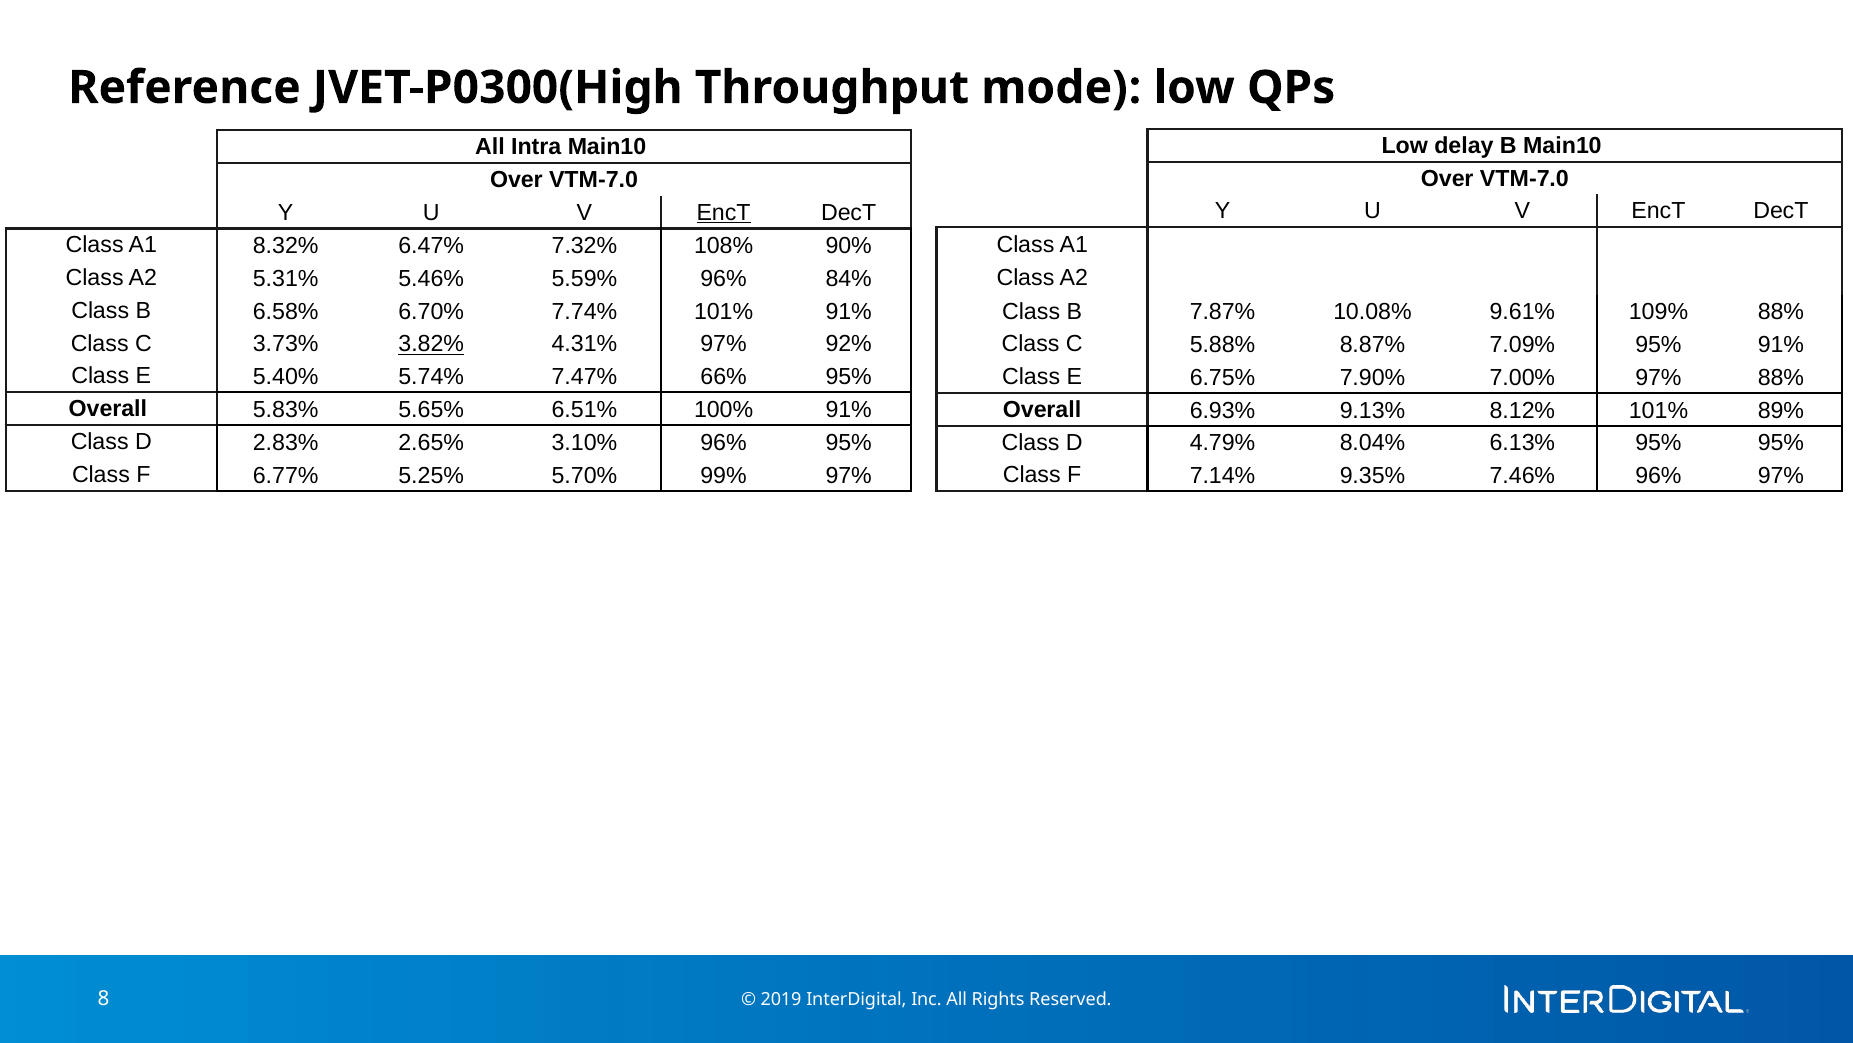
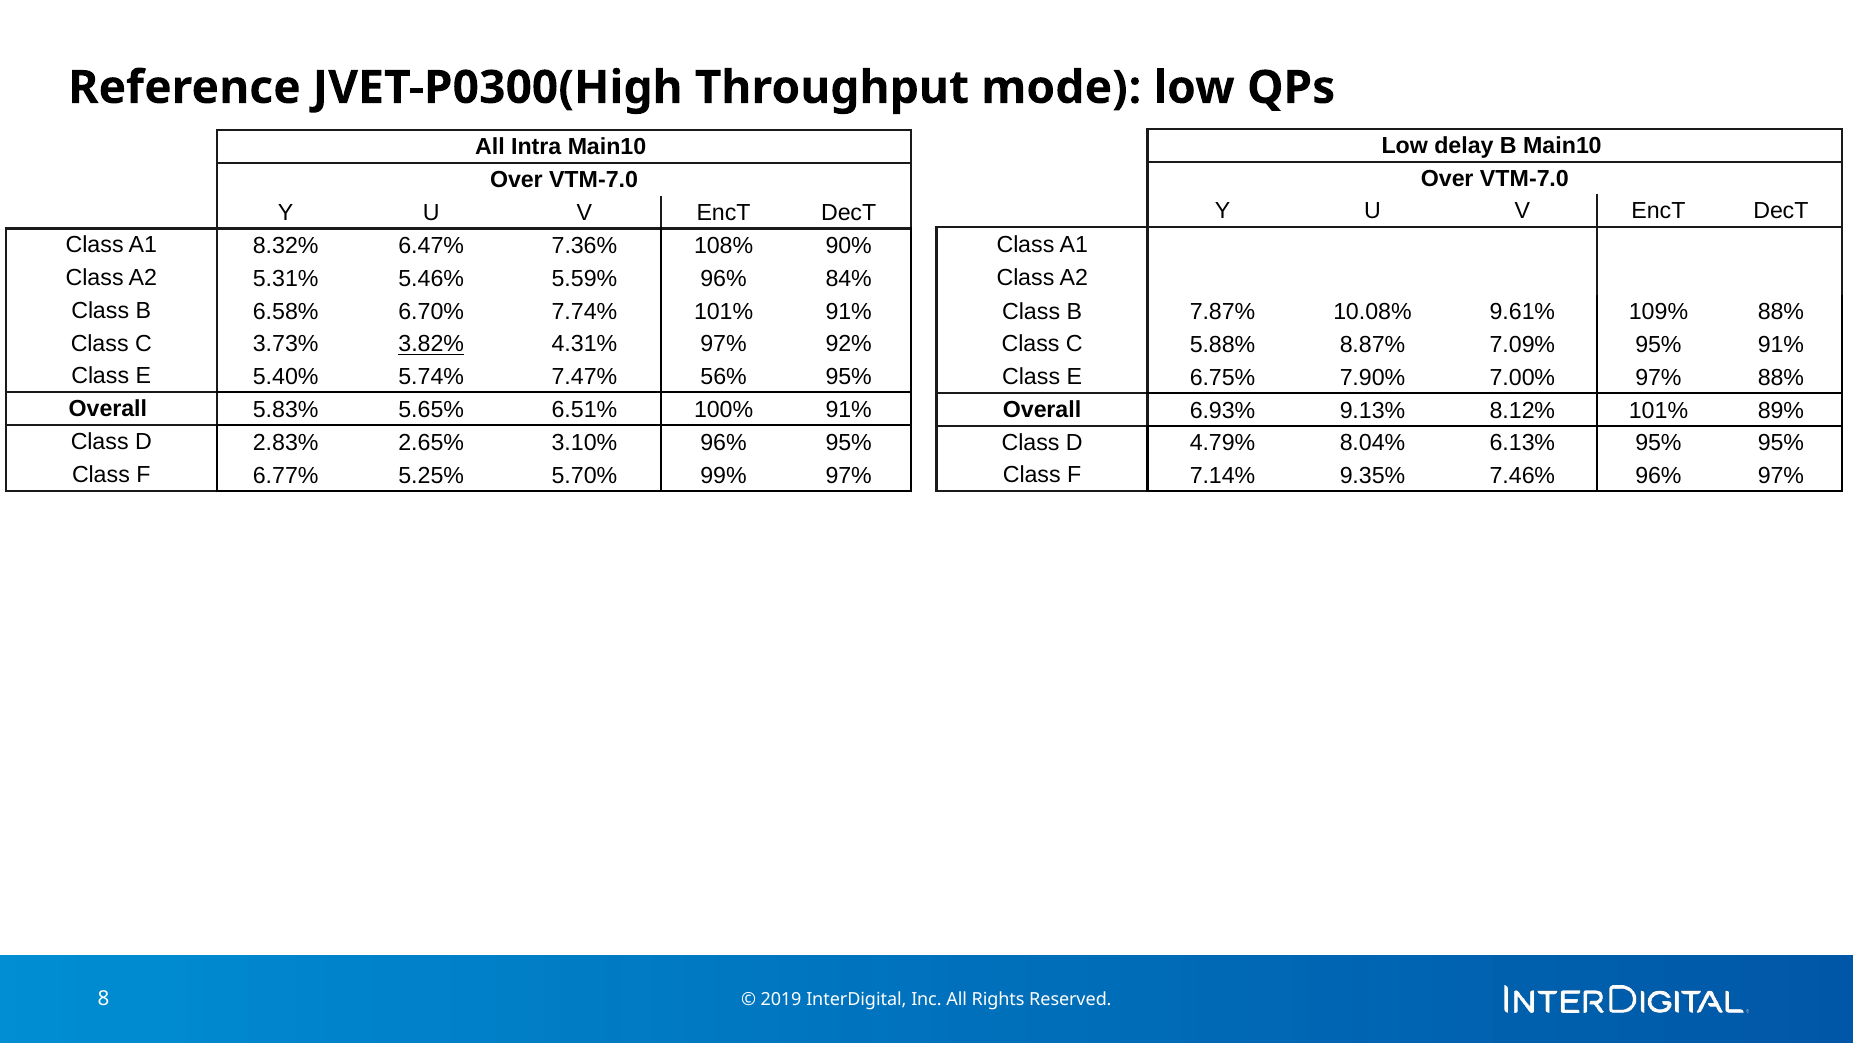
EncT at (724, 212) underline: present -> none
7.32%: 7.32% -> 7.36%
66%: 66% -> 56%
